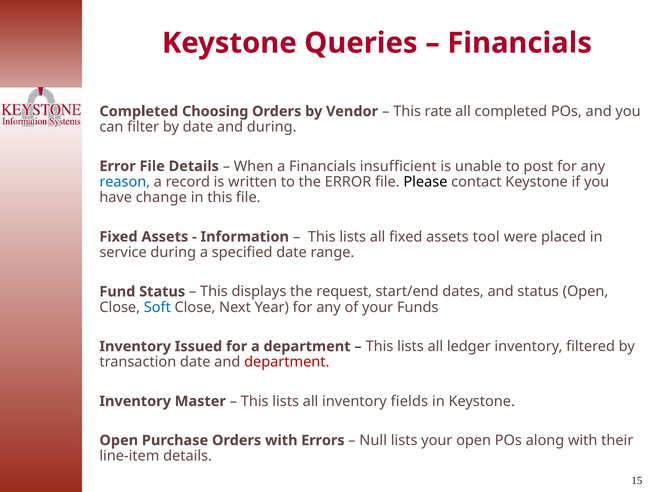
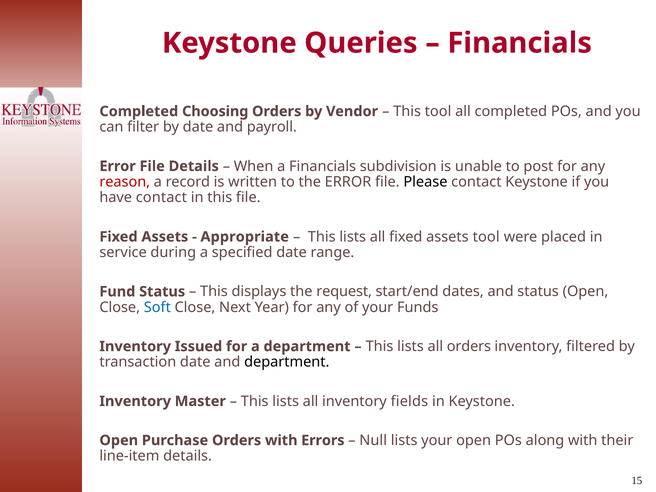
This rate: rate -> tool
and during: during -> payroll
insufficient: insufficient -> subdivision
reason colour: blue -> red
have change: change -> contact
Information: Information -> Appropriate
all ledger: ledger -> orders
department at (287, 362) colour: red -> black
